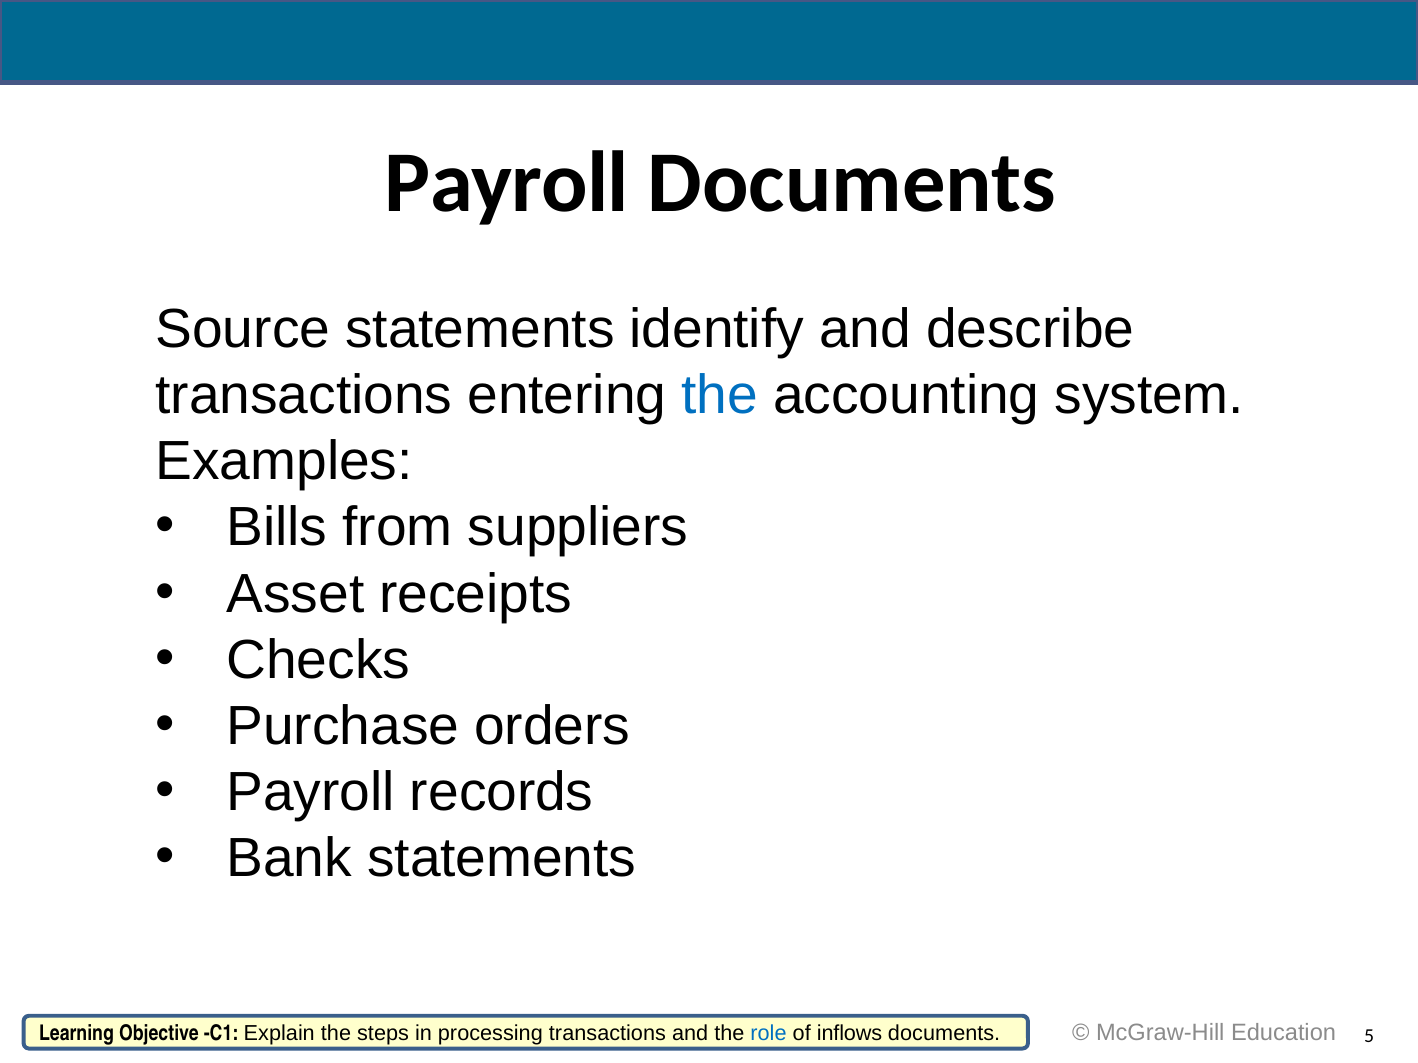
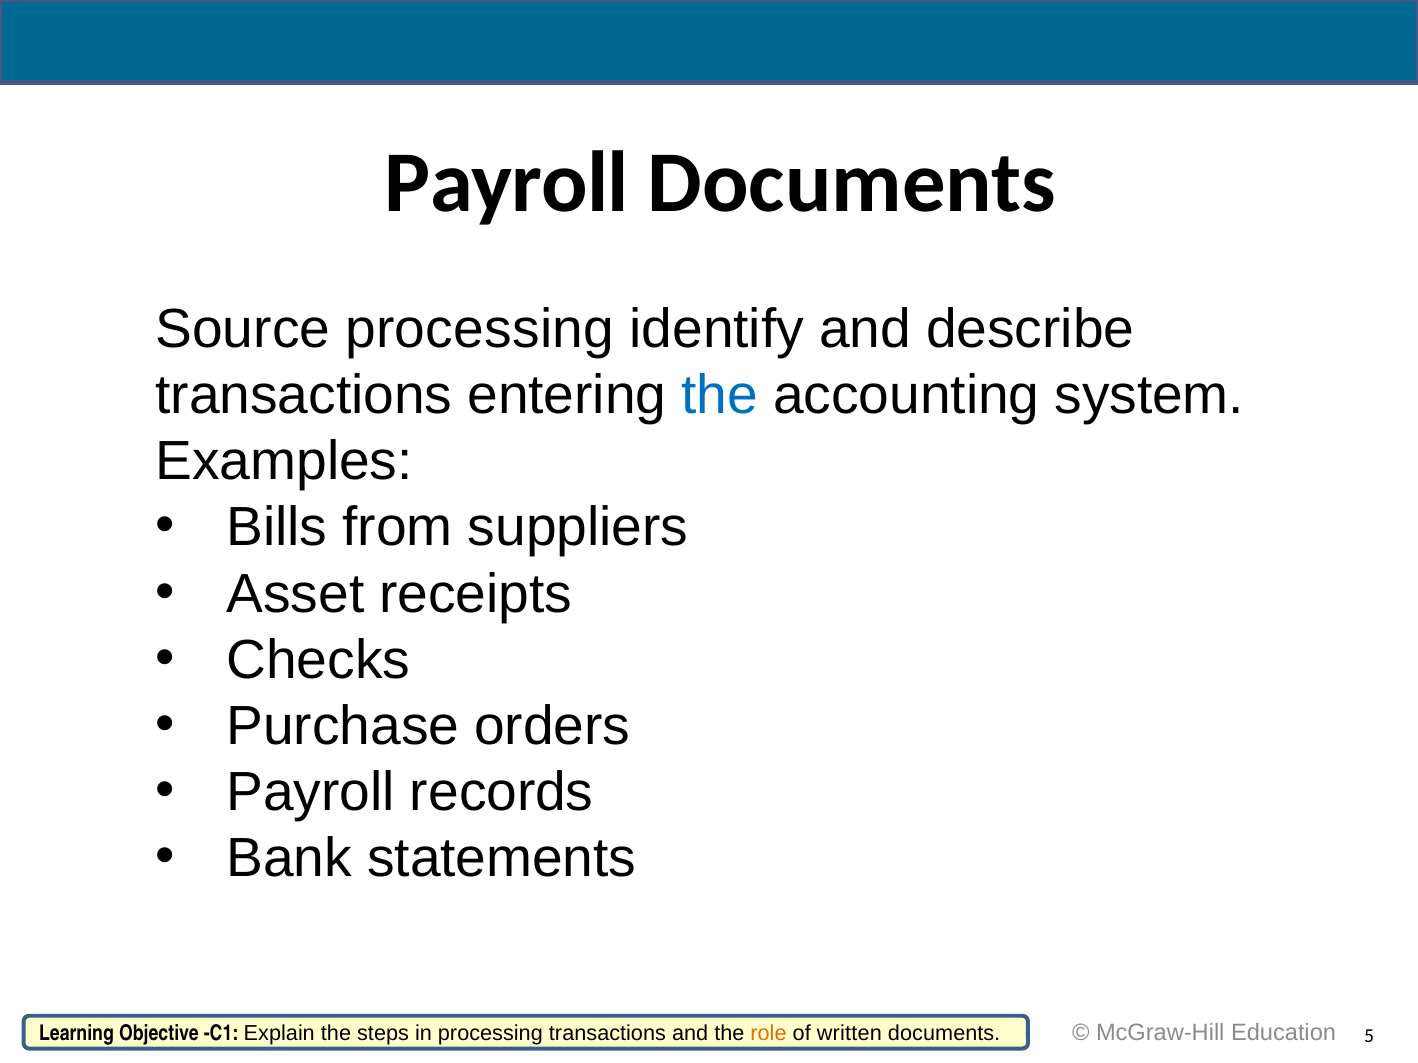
Source statements: statements -> processing
role colour: blue -> orange
inflows at (850, 1034): inflows -> written
